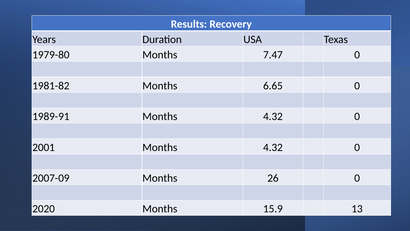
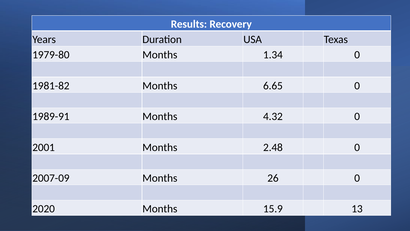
7.47: 7.47 -> 1.34
2001 Months 4.32: 4.32 -> 2.48
